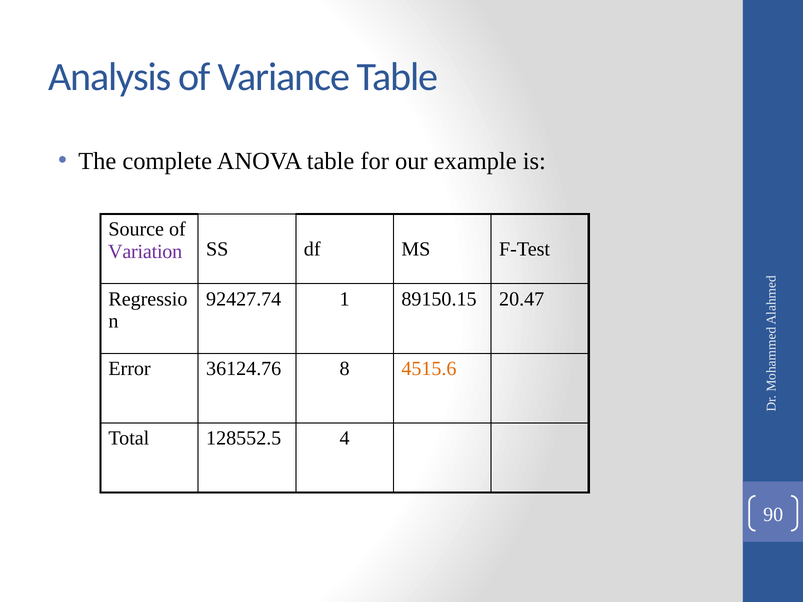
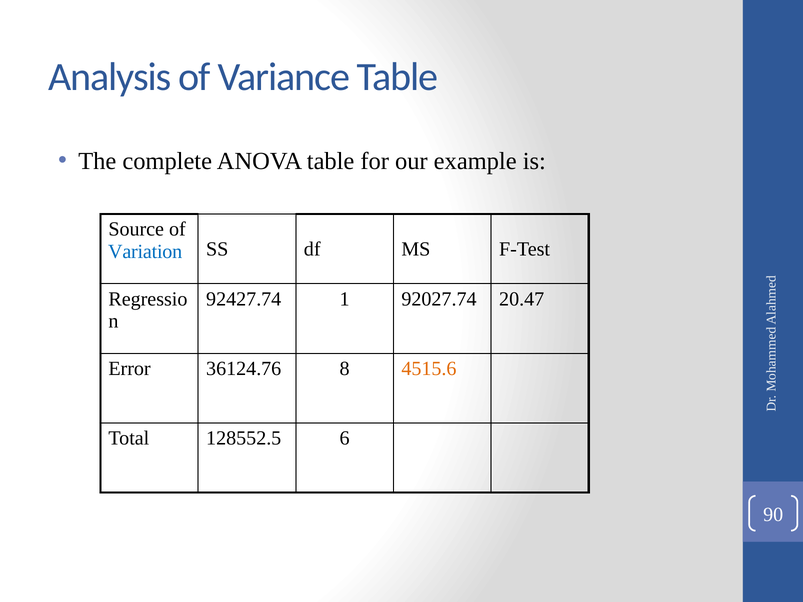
Variation colour: purple -> blue
89150.15: 89150.15 -> 92027.74
4: 4 -> 6
